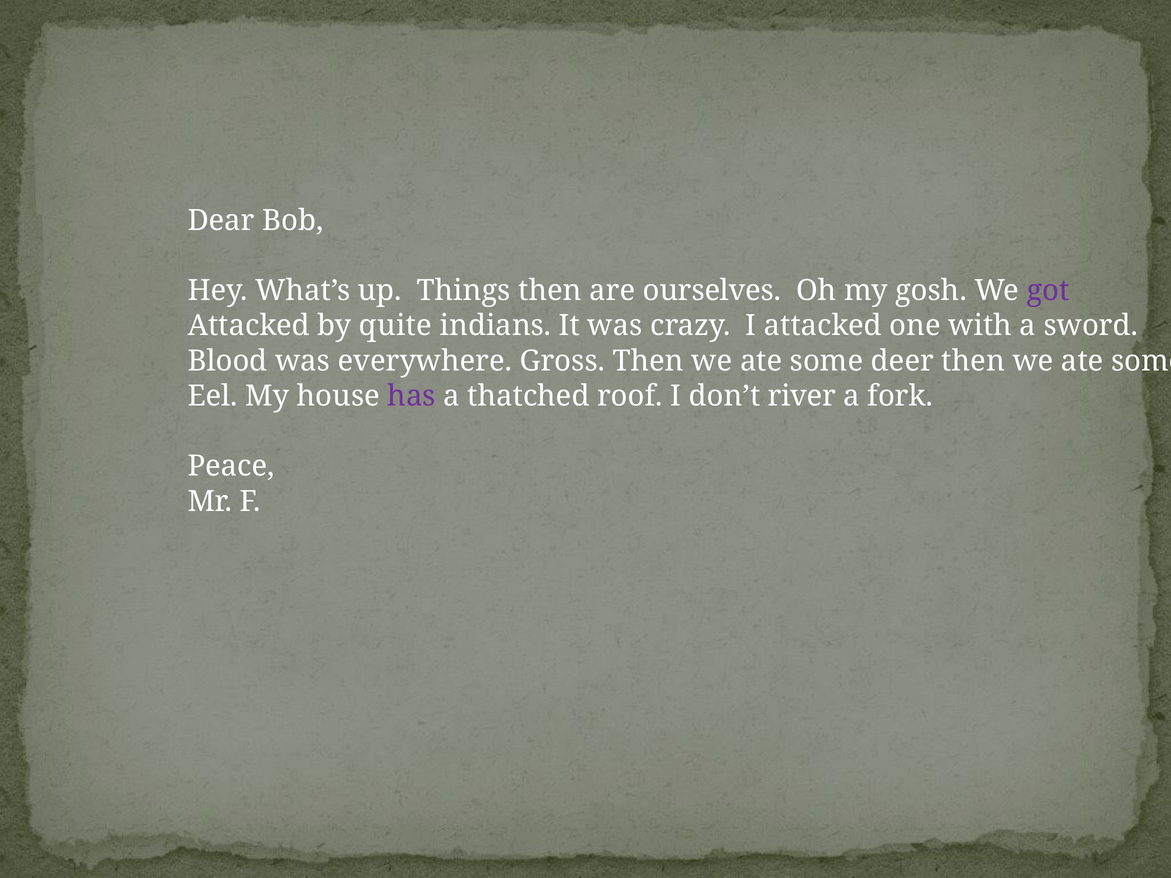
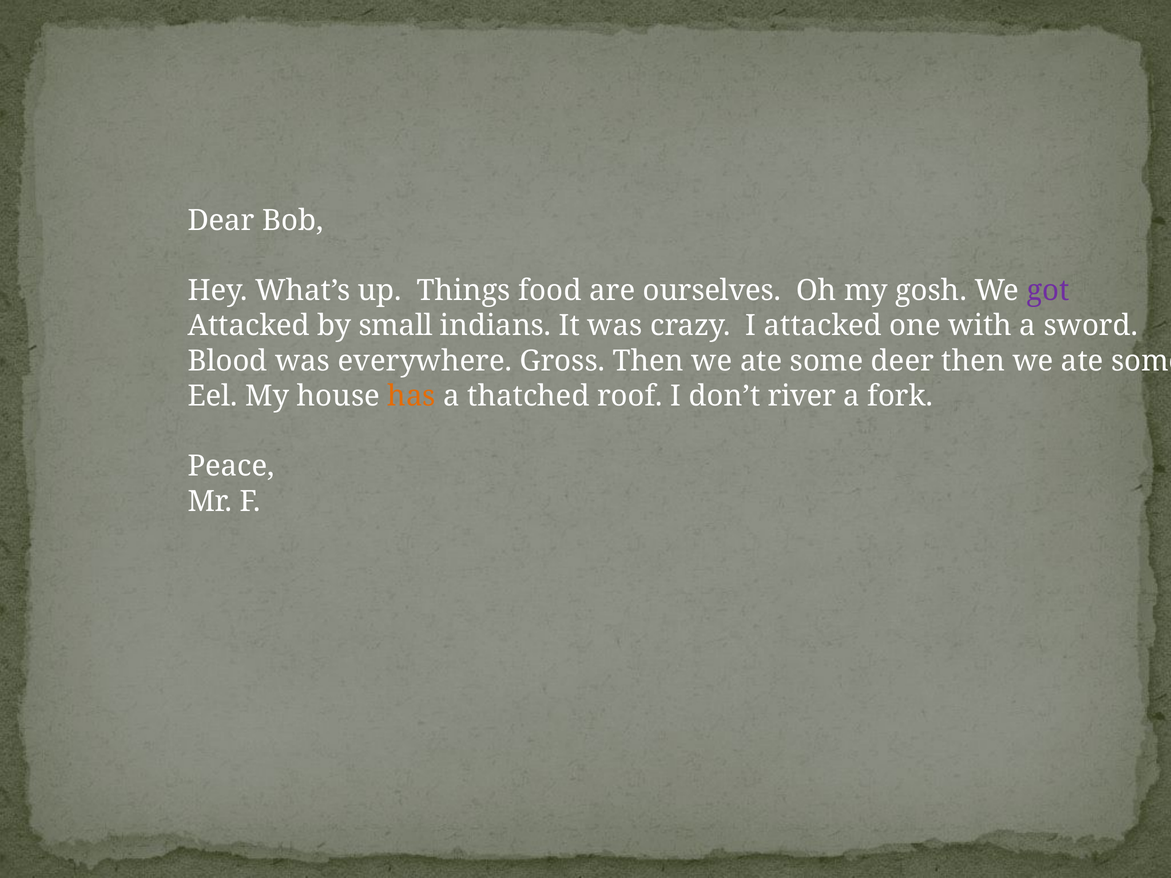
Things then: then -> food
quite: quite -> small
has colour: purple -> orange
